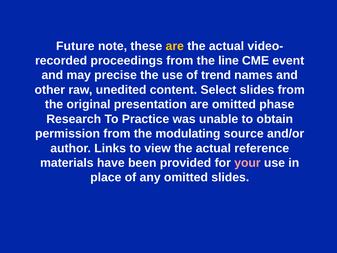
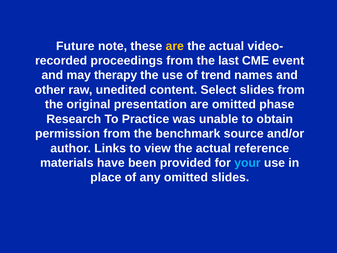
line: line -> last
precise: precise -> therapy
modulating: modulating -> benchmark
your colour: pink -> light blue
